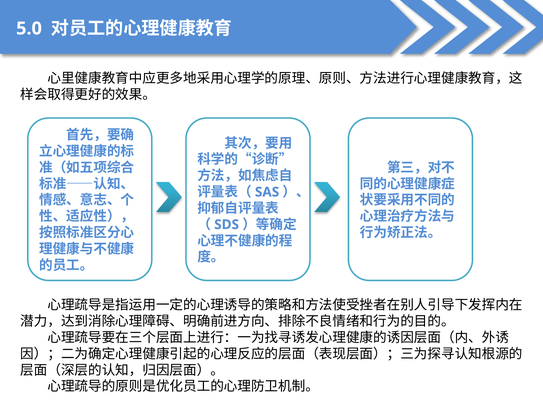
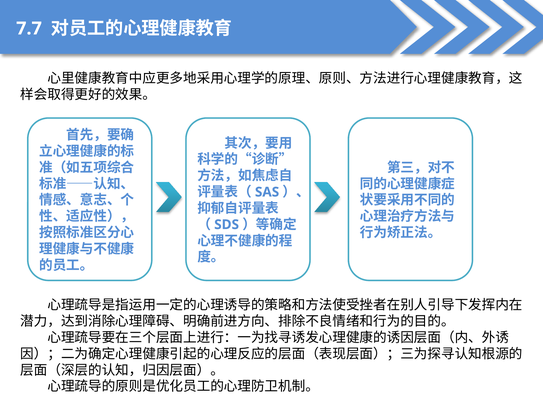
5.0: 5.0 -> 7.7
